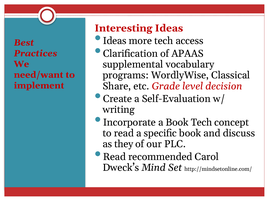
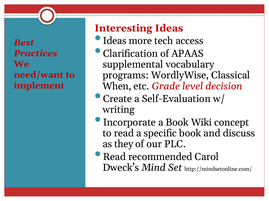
Share: Share -> When
Book Tech: Tech -> Wiki
